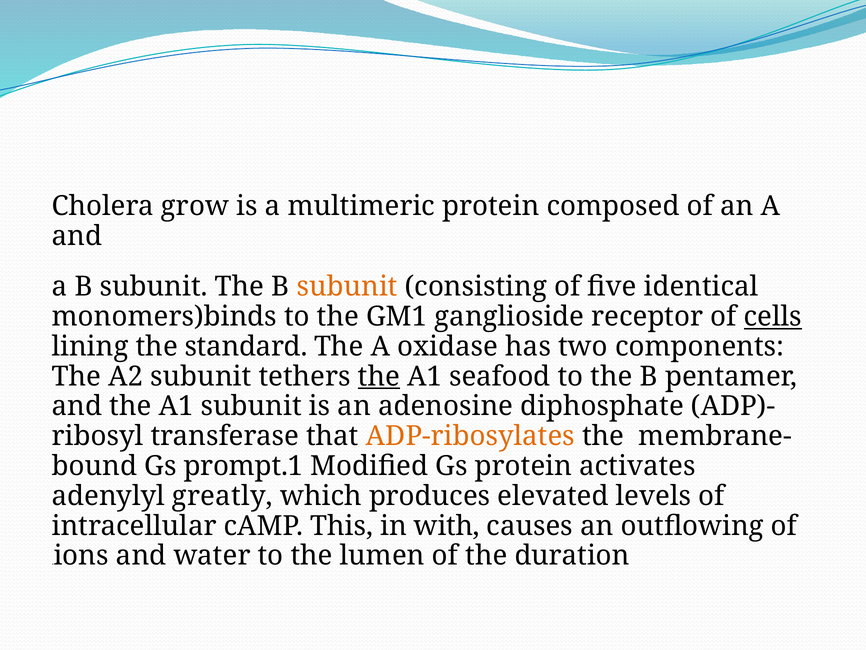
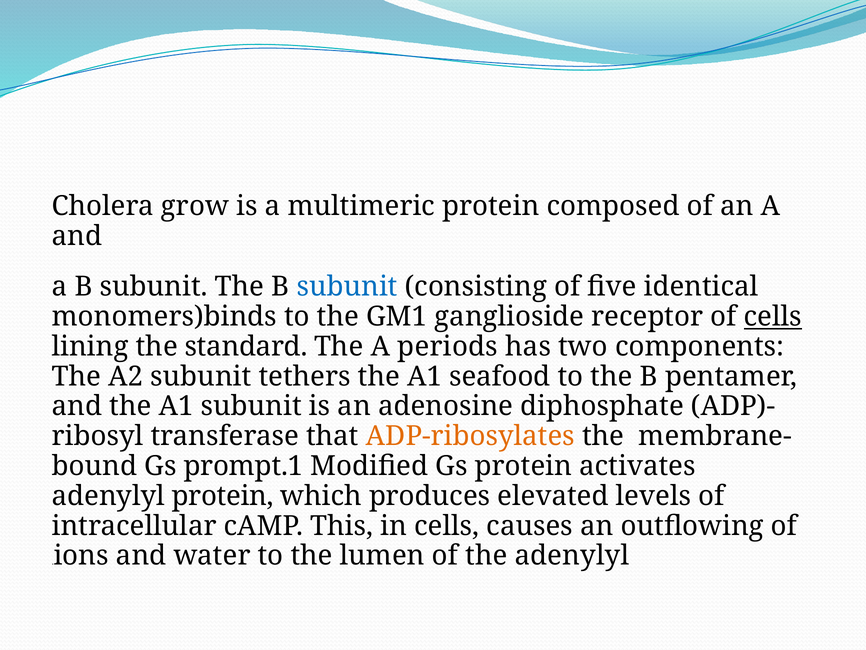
subunit at (347, 287) colour: orange -> blue
oxidase: oxidase -> periods
the at (379, 376) underline: present -> none
adenylyl greatly: greatly -> protein
in with: with -> cells
the duration: duration -> adenylyl
